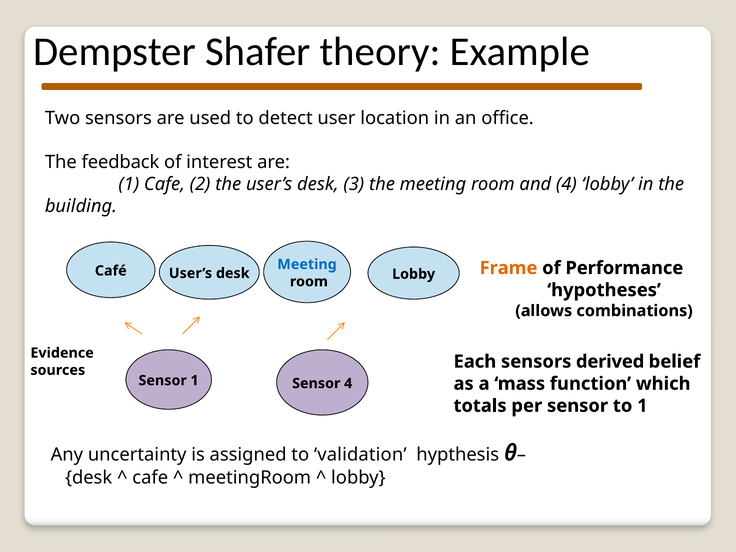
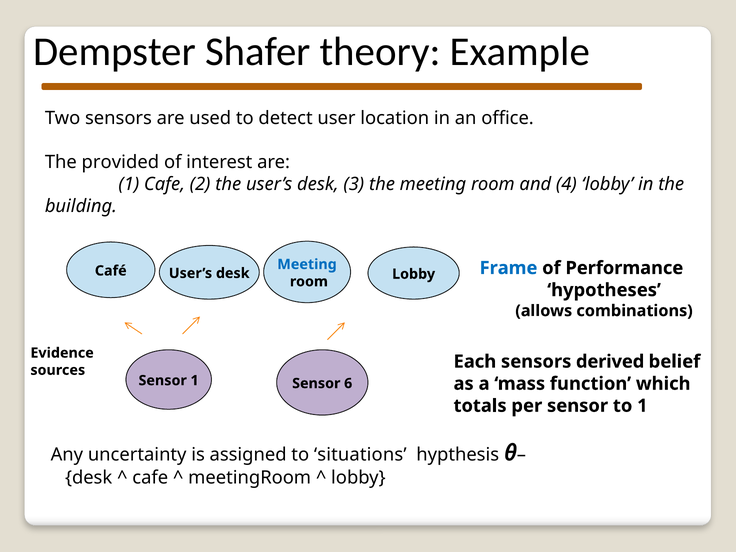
feedback: feedback -> provided
Frame colour: orange -> blue
Sensor 4: 4 -> 6
validation: validation -> situations
